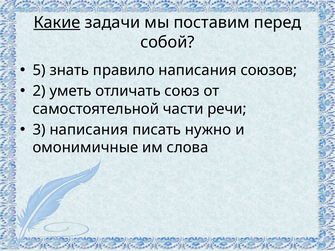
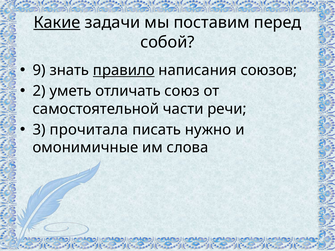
5: 5 -> 9
правило underline: none -> present
3 написания: написания -> прочитала
